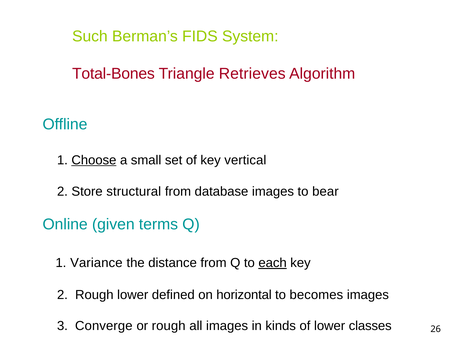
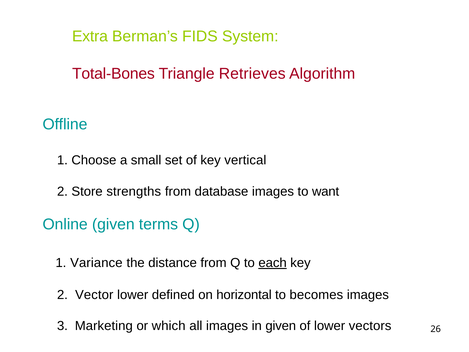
Such: Such -> Extra
Choose underline: present -> none
structural: structural -> strengths
bear: bear -> want
2 Rough: Rough -> Vector
Converge: Converge -> Marketing
or rough: rough -> which
in kinds: kinds -> given
classes: classes -> vectors
